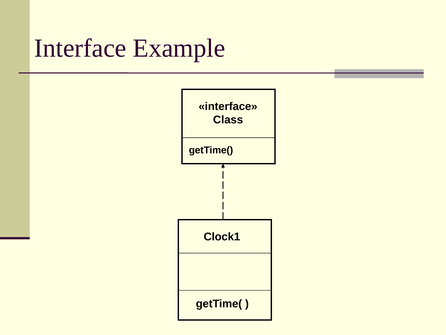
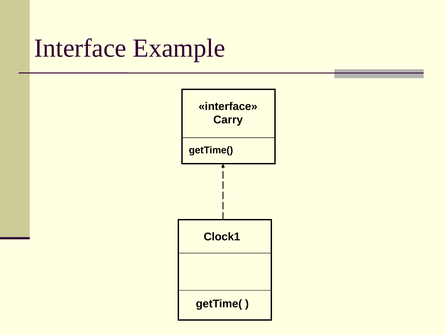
Class: Class -> Carry
